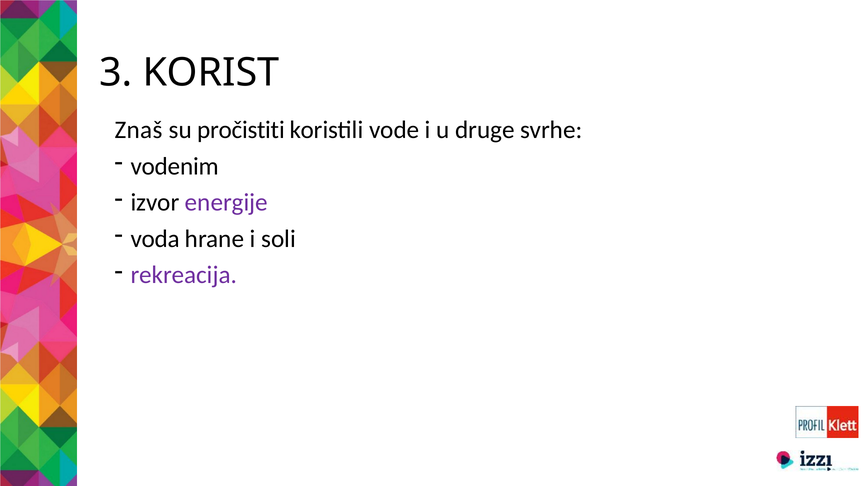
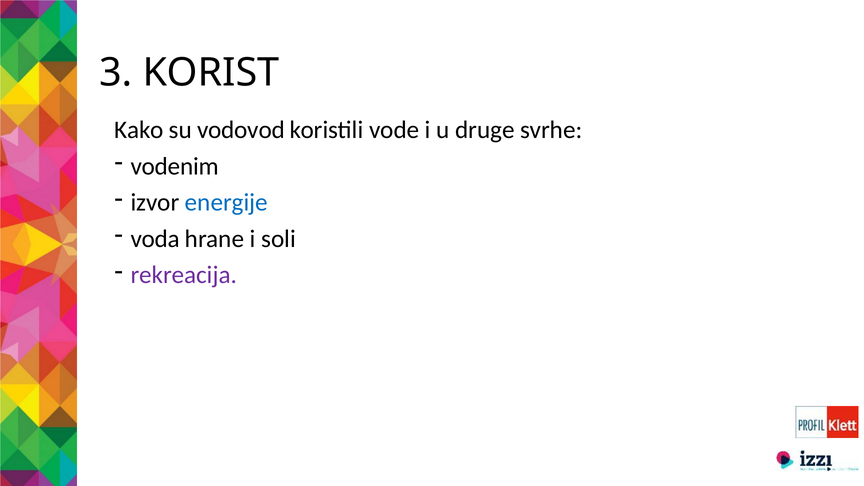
Znaš: Znaš -> Kako
pročistiti: pročistiti -> vodovod
energije colour: purple -> blue
